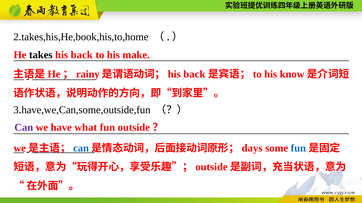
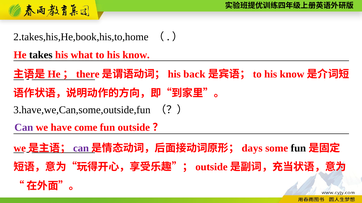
back at (82, 55): back -> what
make at (136, 55): make -> know
rainy: rainy -> there
what: what -> come
can at (81, 149) colour: blue -> purple
fun at (298, 149) colour: blue -> black
